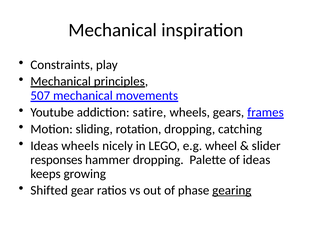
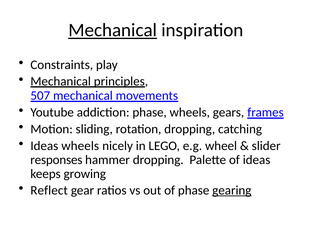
Mechanical at (113, 30) underline: none -> present
addiction satire: satire -> phase
Shifted: Shifted -> Reflect
